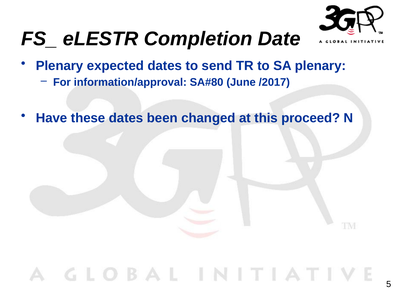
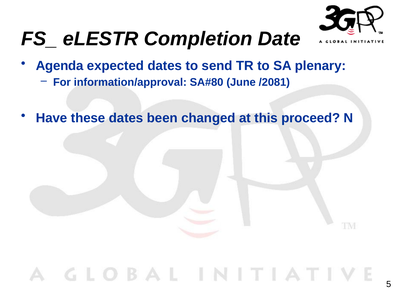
Plenary at (60, 66): Plenary -> Agenda
/2017: /2017 -> /2081
